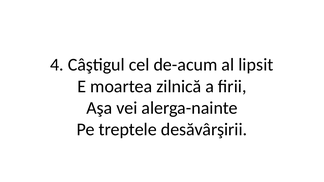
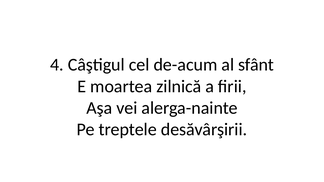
lipsit: lipsit -> sfânt
